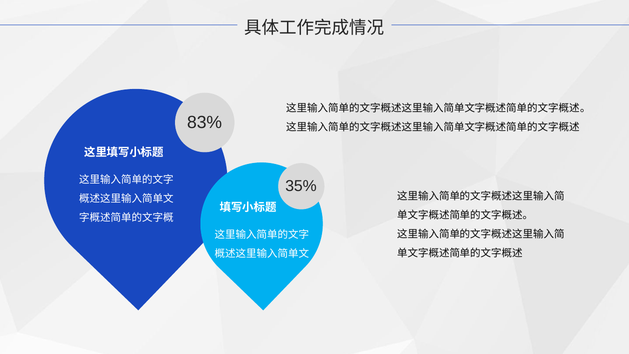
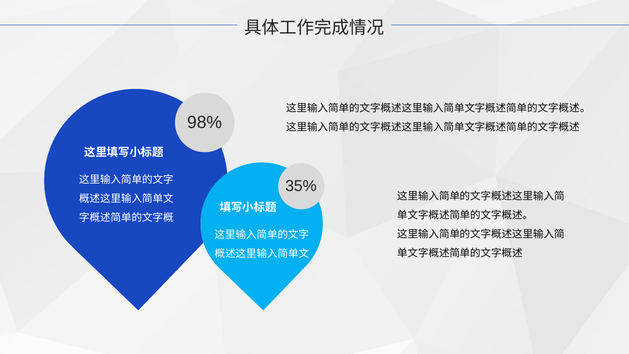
83%: 83% -> 98%
